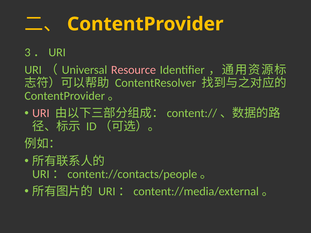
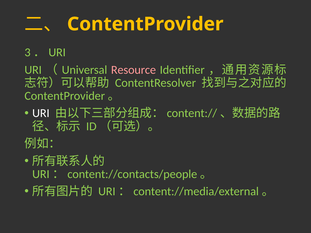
URI at (41, 113) colour: pink -> white
